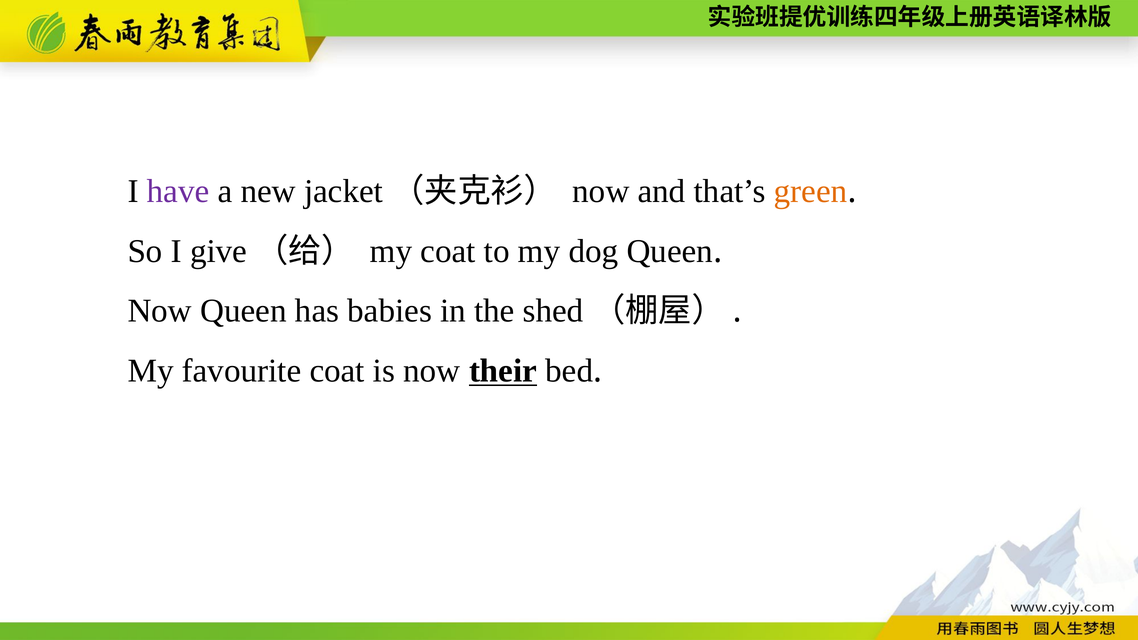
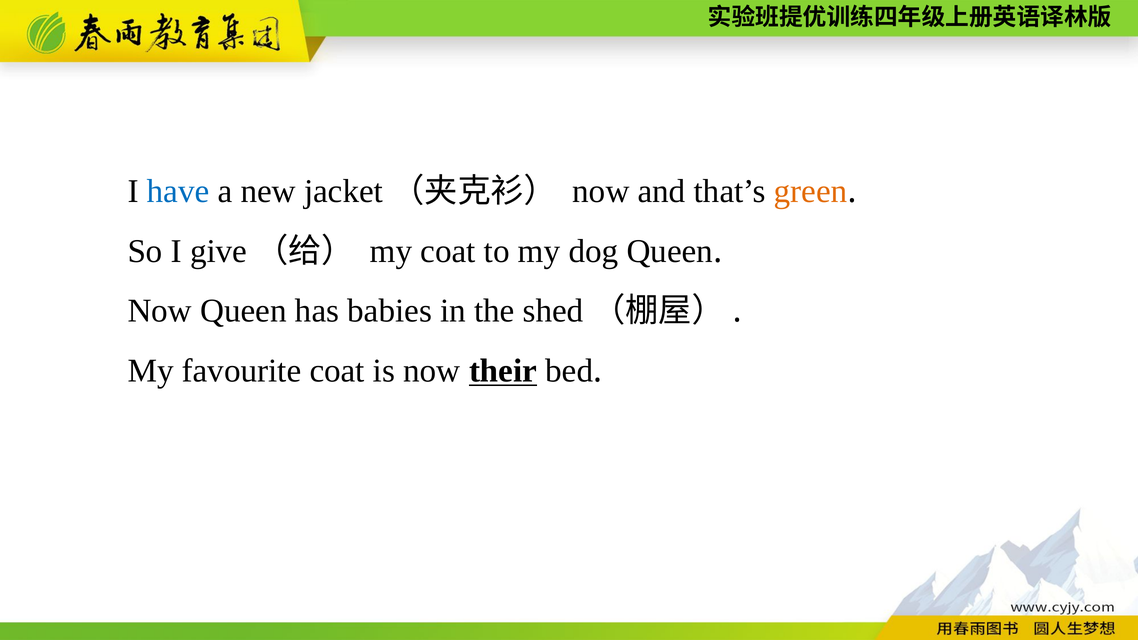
have colour: purple -> blue
